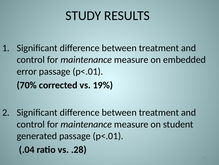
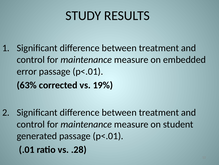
70%: 70% -> 63%
.04: .04 -> .01
